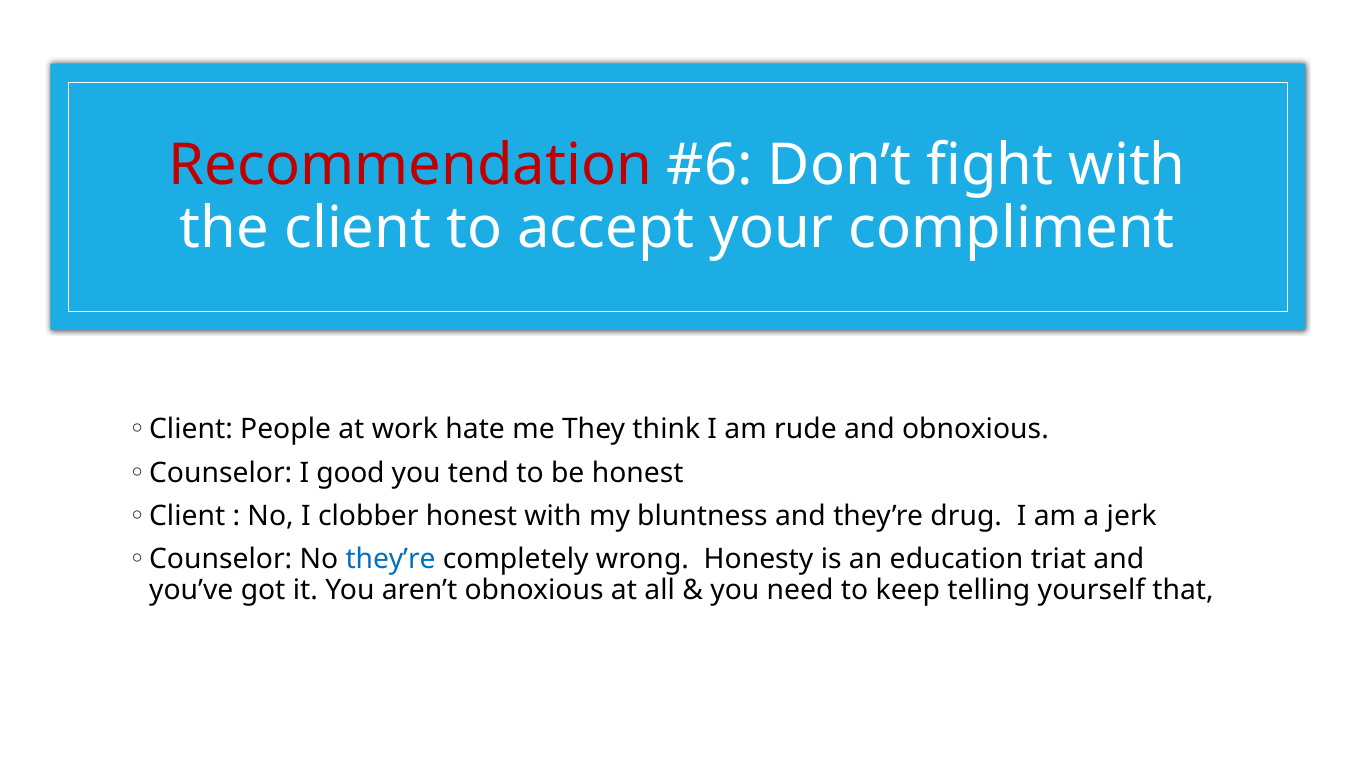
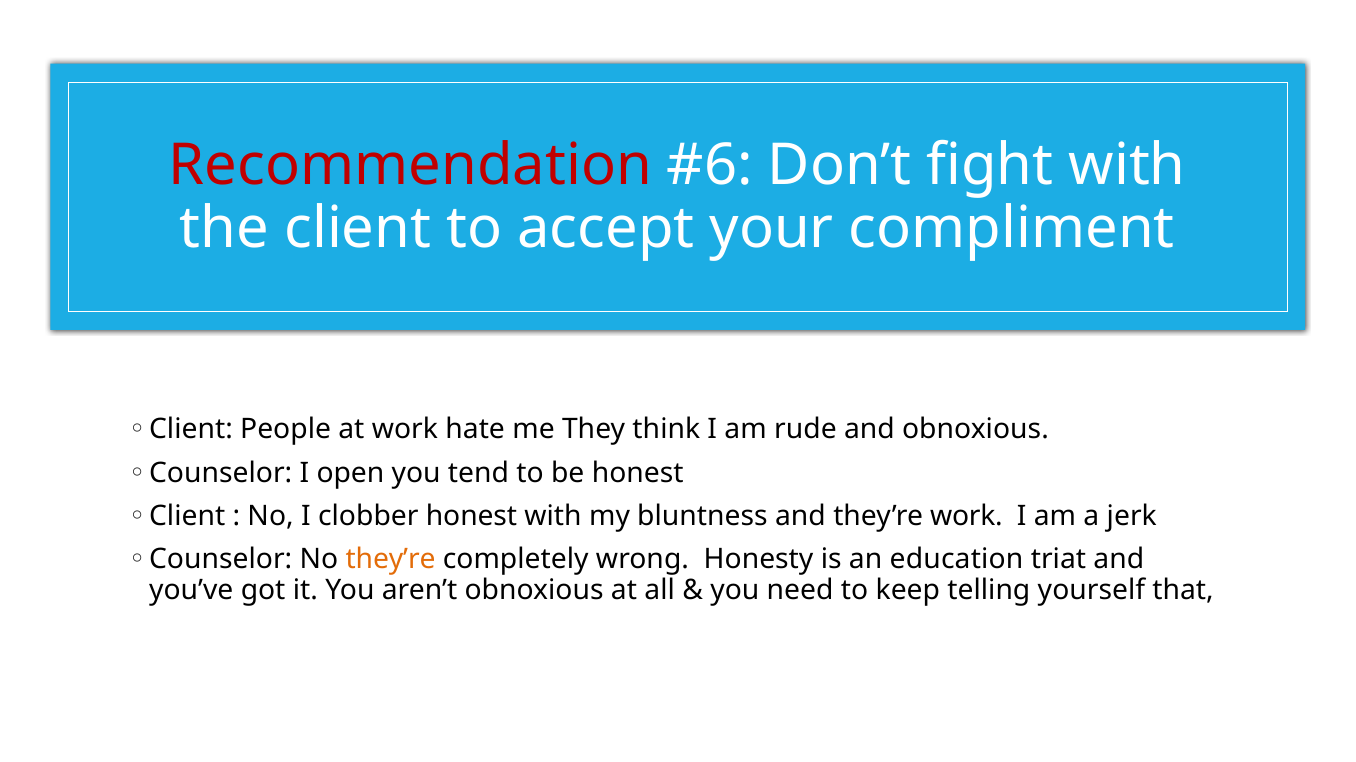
good: good -> open
they’re drug: drug -> work
they’re at (391, 560) colour: blue -> orange
